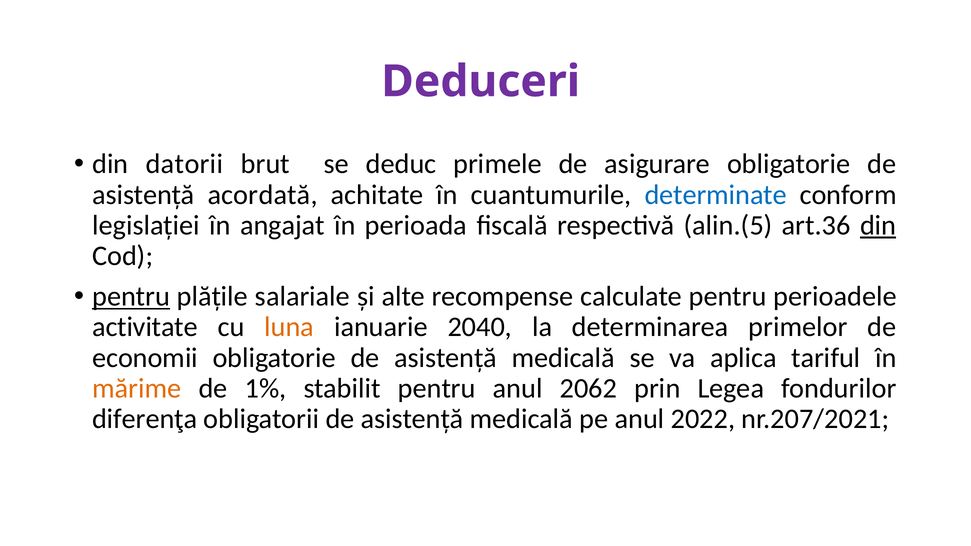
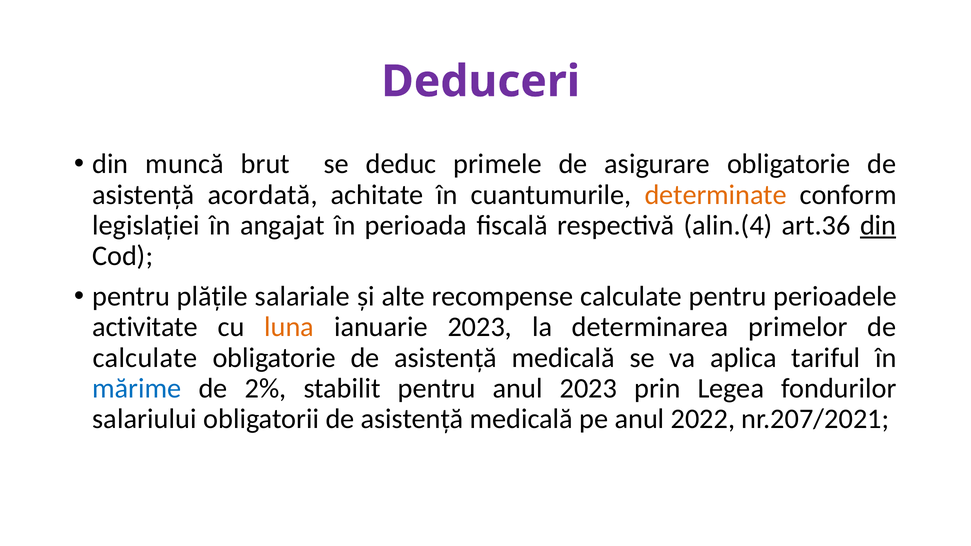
datorii: datorii -> muncă
determinate colour: blue -> orange
alin.(5: alin.(5 -> alin.(4
pentru at (131, 297) underline: present -> none
ianuarie 2040: 2040 -> 2023
economii at (145, 358): economii -> calculate
mărime colour: orange -> blue
1%: 1% -> 2%
anul 2062: 2062 -> 2023
diferenţa: diferenţa -> salariului
